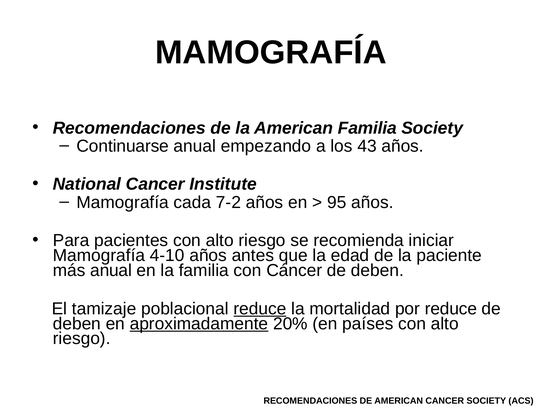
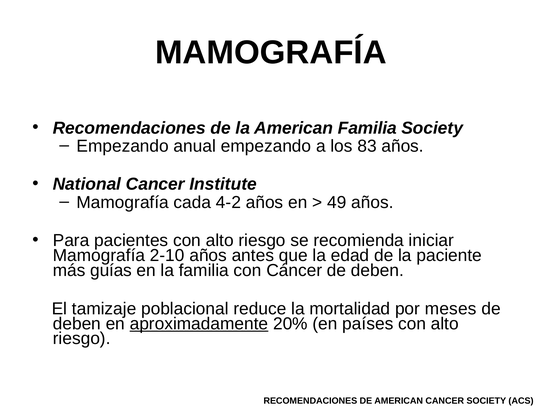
Continuarse at (123, 146): Continuarse -> Empezando
43: 43 -> 83
7-2: 7-2 -> 4-2
95: 95 -> 49
4-10: 4-10 -> 2-10
más anual: anual -> guías
reduce at (260, 308) underline: present -> none
por reduce: reduce -> meses
